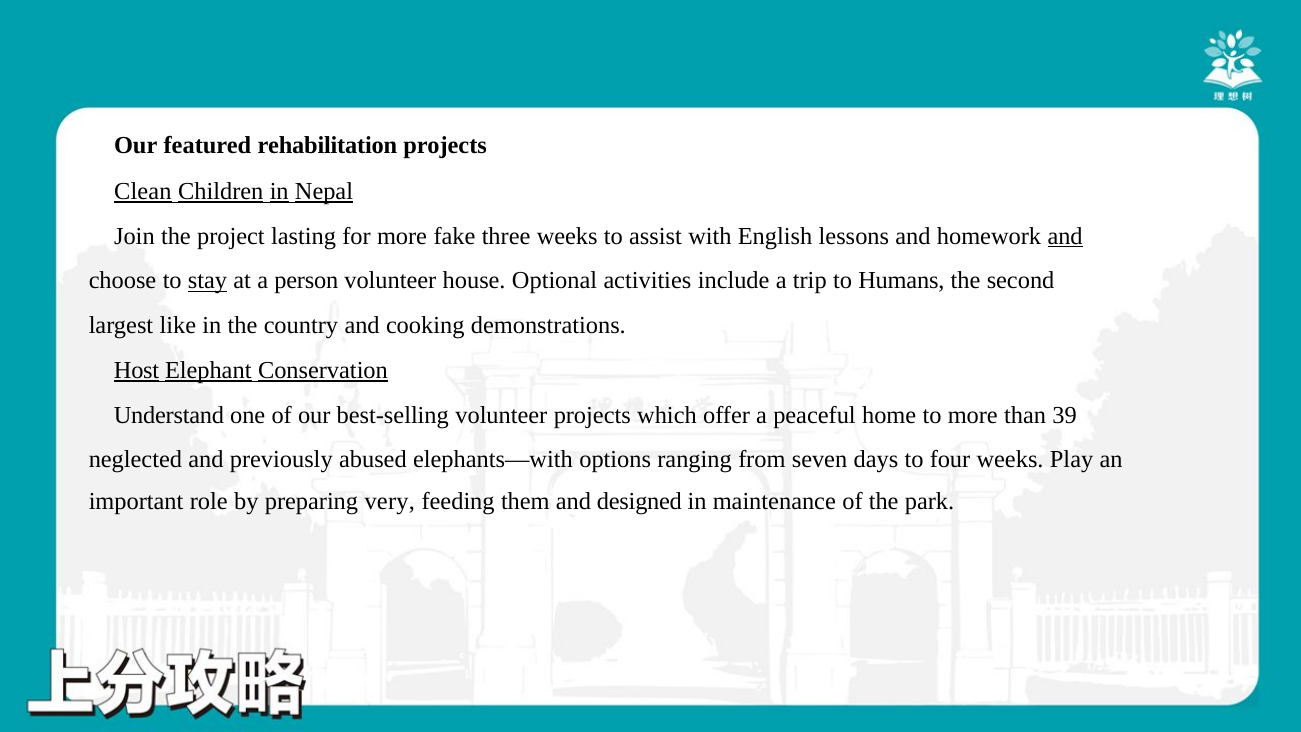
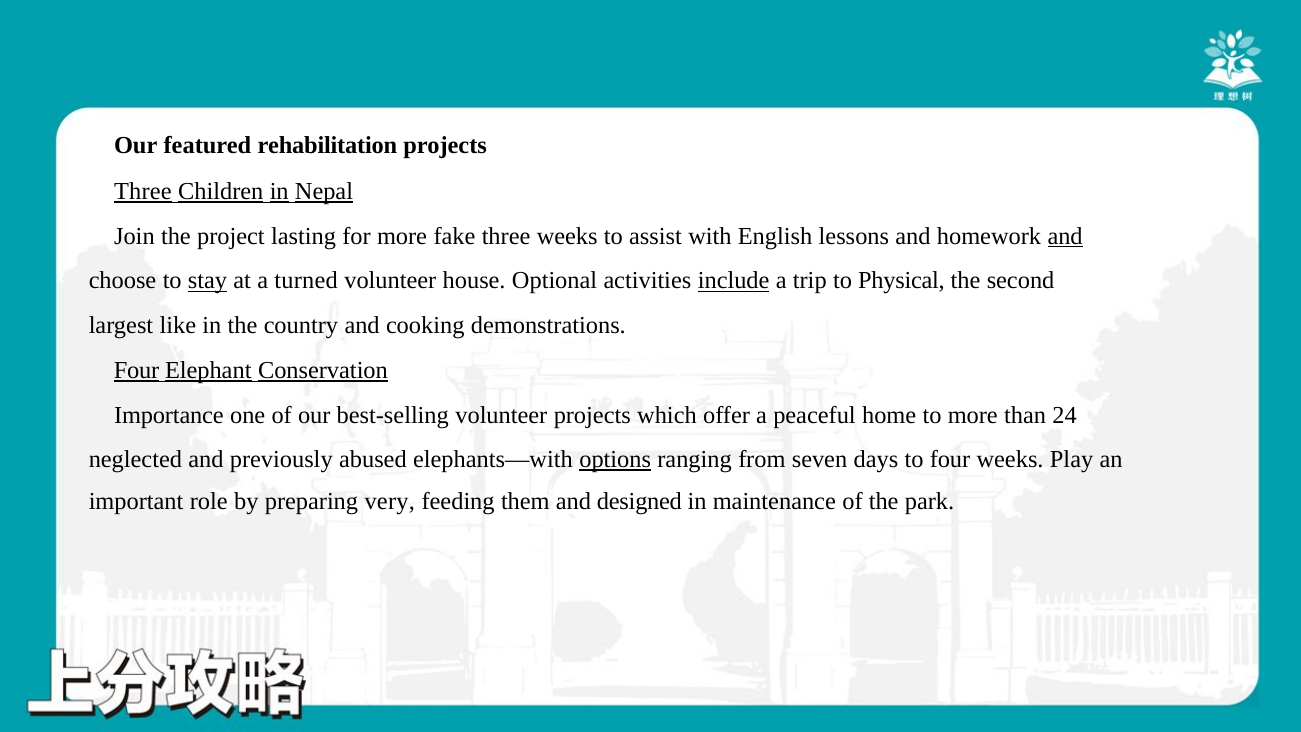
Clean at (143, 191): Clean -> Three
person: person -> turned
include underline: none -> present
Humans: Humans -> Physical
Host at (137, 370): Host -> Four
Understand: Understand -> Importance
39: 39 -> 24
options underline: none -> present
